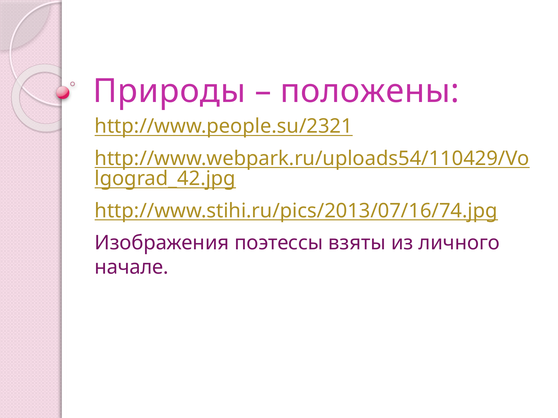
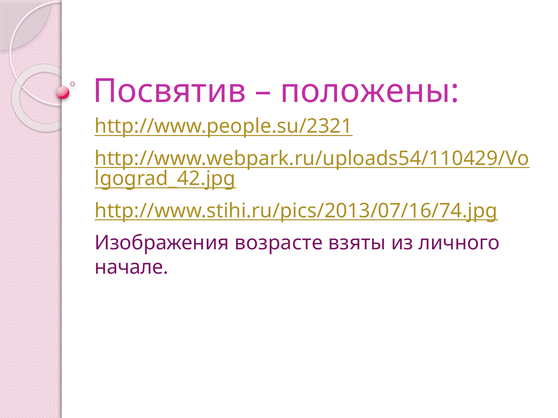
Природы: Природы -> Посвятив
поэтессы: поэтессы -> возрасте
